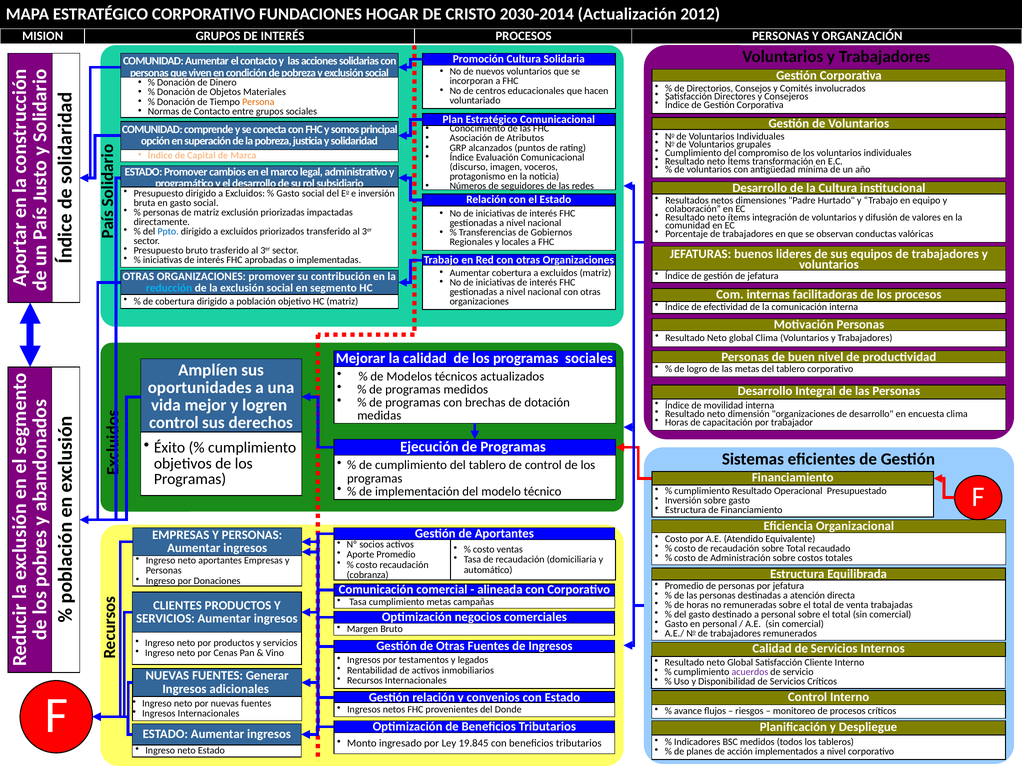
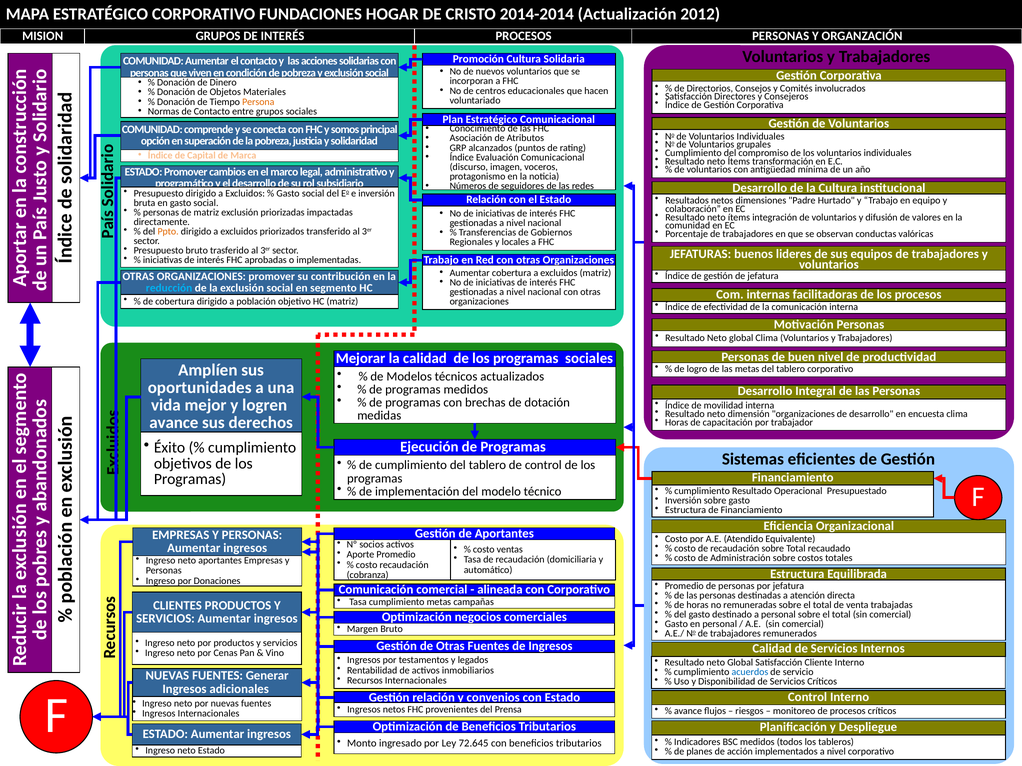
2030-2014: 2030-2014 -> 2014-2014
Ppto colour: blue -> orange
control at (174, 423): control -> avance
acuerdos colour: purple -> blue
Donde: Donde -> Prensa
19.845: 19.845 -> 72.645
